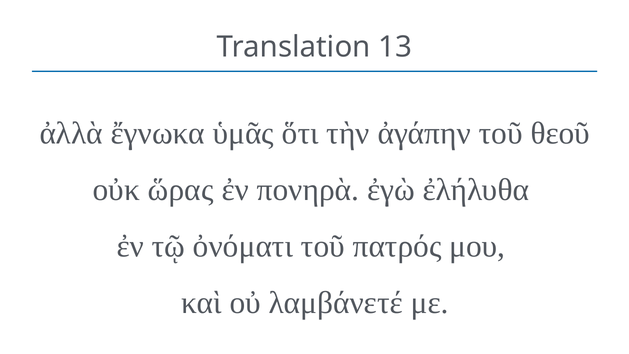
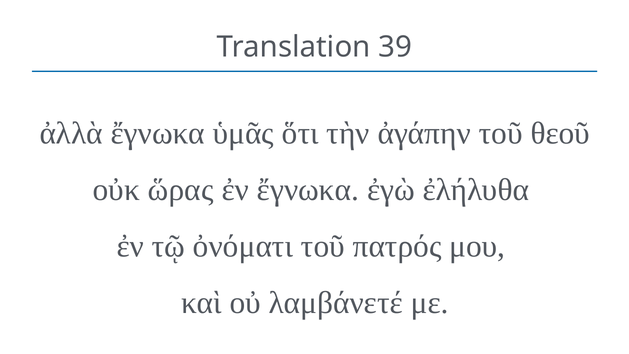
13: 13 -> 39
ἐν πονηρὰ: πονηρὰ -> ἔγνωκα
